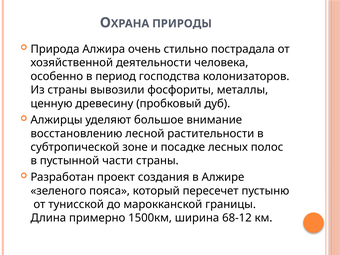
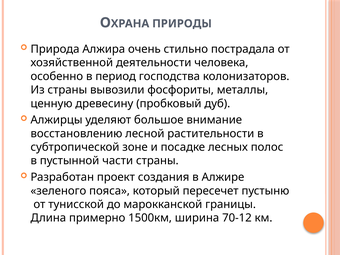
68-12: 68-12 -> 70-12
